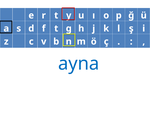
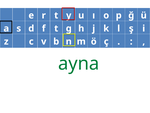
ayna colour: blue -> green
